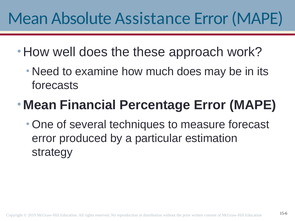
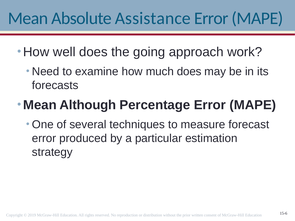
these: these -> going
Financial: Financial -> Although
